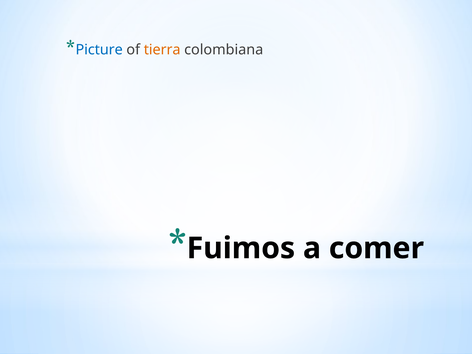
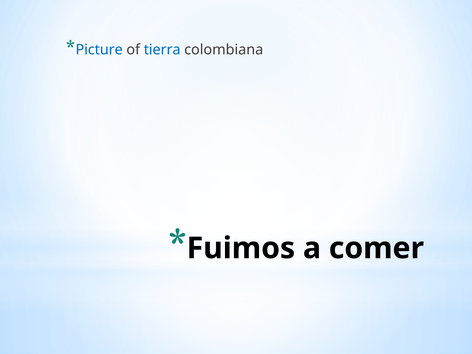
tierra colour: orange -> blue
